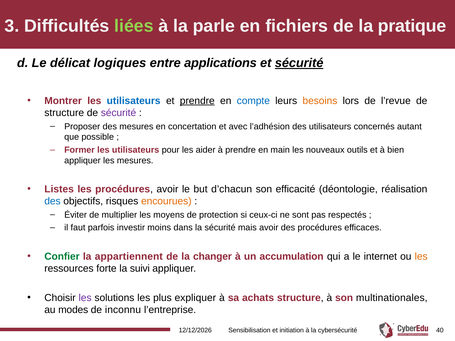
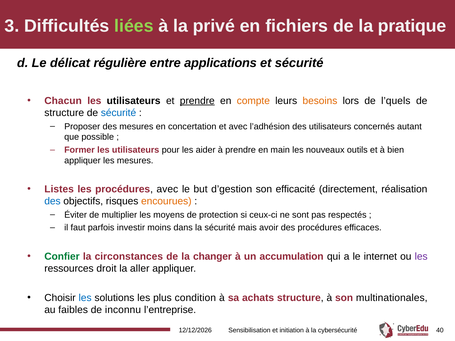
parle: parle -> privé
logiques: logiques -> régulière
sécurité at (299, 63) underline: present -> none
Montrer: Montrer -> Chacun
utilisateurs at (134, 101) colour: blue -> black
compte colour: blue -> orange
l’revue: l’revue -> l’quels
sécurité at (119, 113) colour: purple -> blue
procédures avoir: avoir -> avec
d’chacun: d’chacun -> d’gestion
déontologie: déontologie -> directement
appartiennent: appartiennent -> circonstances
les at (421, 257) colour: orange -> purple
forte: forte -> droit
suivi: suivi -> aller
les at (85, 298) colour: purple -> blue
expliquer: expliquer -> condition
modes: modes -> faibles
